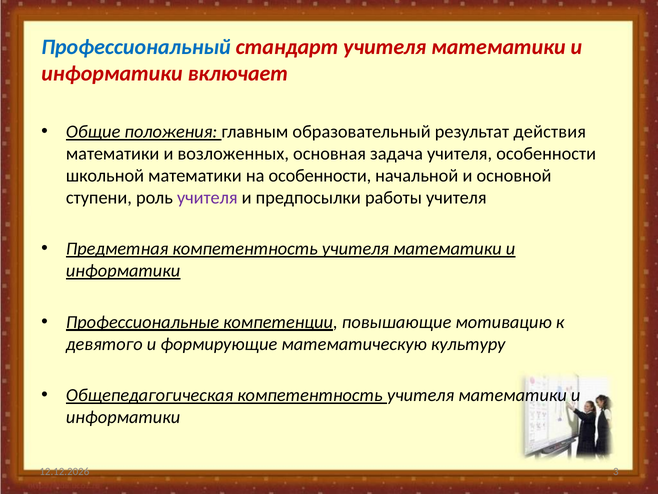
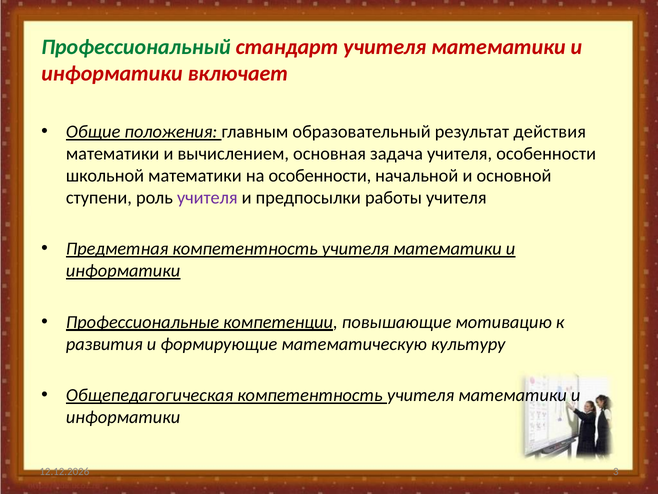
Профессиональный colour: blue -> green
возложенных: возложенных -> вычислением
девятого: девятого -> развития
